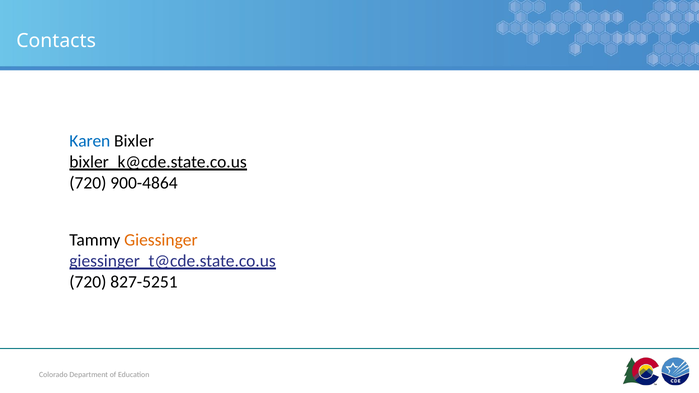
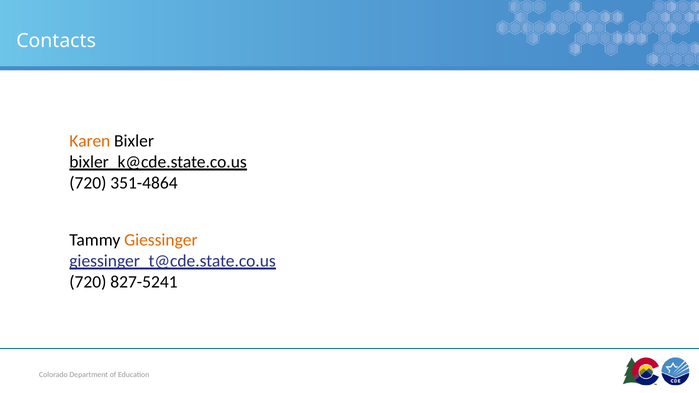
Karen colour: blue -> orange
900-4864: 900-4864 -> 351-4864
827-5251: 827-5251 -> 827-5241
